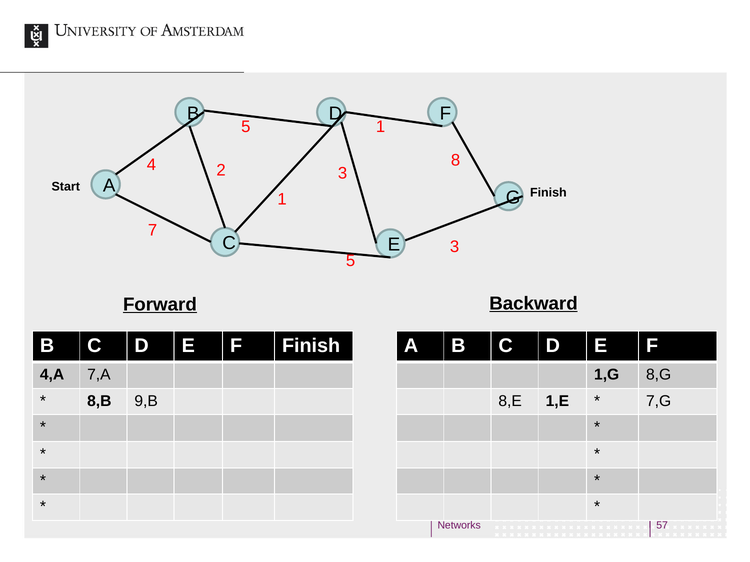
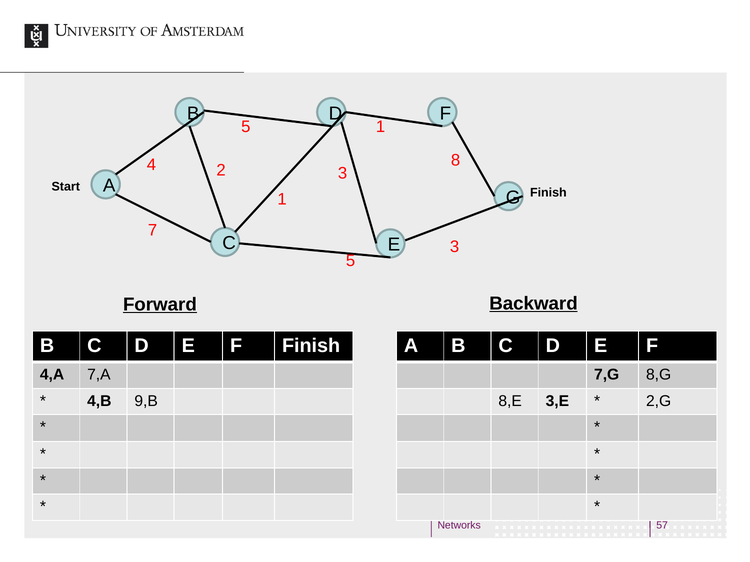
1,G: 1,G -> 7,G
8,B: 8,B -> 4,B
1,E: 1,E -> 3,E
7,G: 7,G -> 2,G
